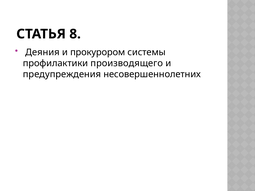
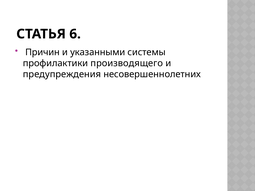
8: 8 -> 6
Деяния: Деяния -> Причин
прокурором: прокурором -> указанными
